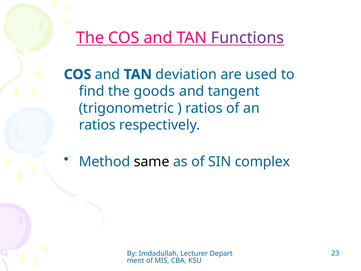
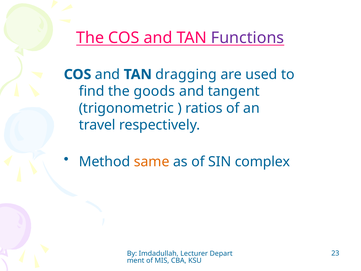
deviation: deviation -> dragging
ratios at (97, 125): ratios -> travel
same colour: black -> orange
